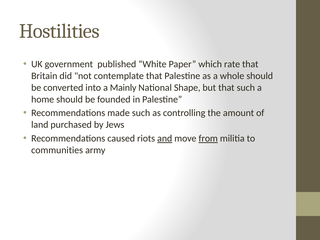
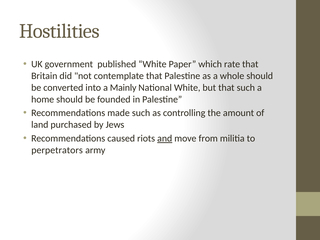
National Shape: Shape -> White
from underline: present -> none
communities: communities -> perpetrators
